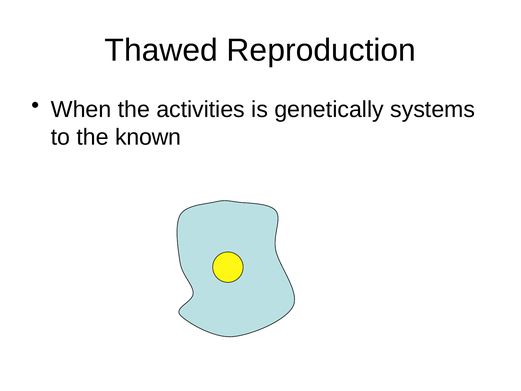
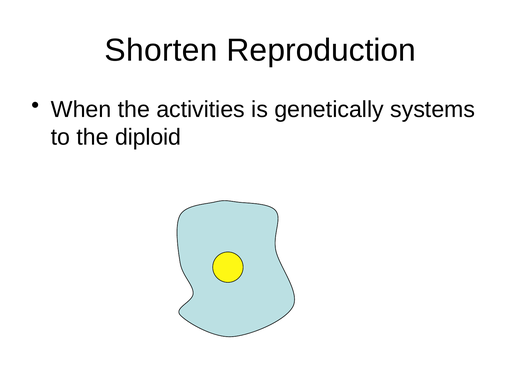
Thawed: Thawed -> Shorten
known: known -> diploid
